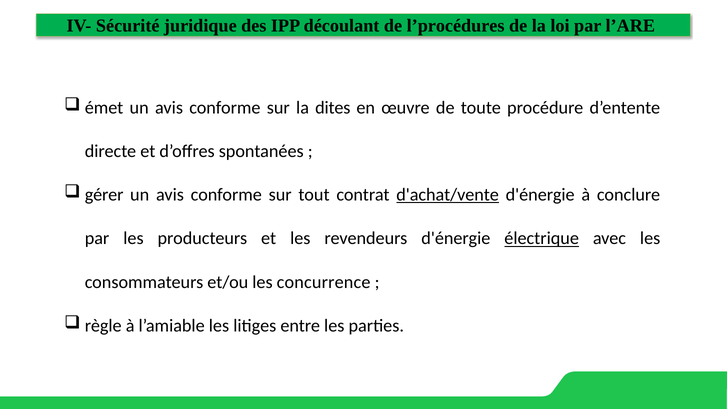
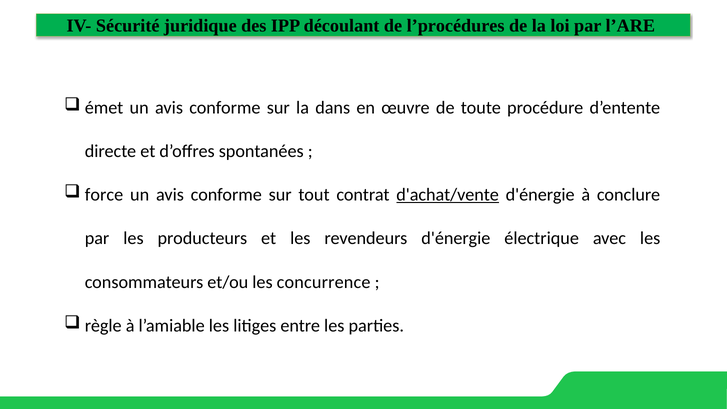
dites: dites -> dans
gérer: gérer -> force
électrique underline: present -> none
